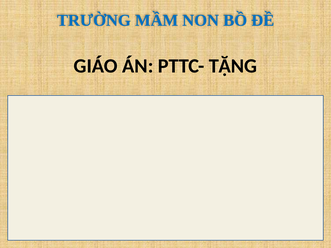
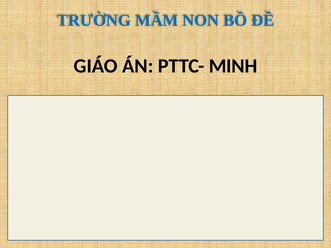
PTTC- TẶNG: TẶNG -> MINH
